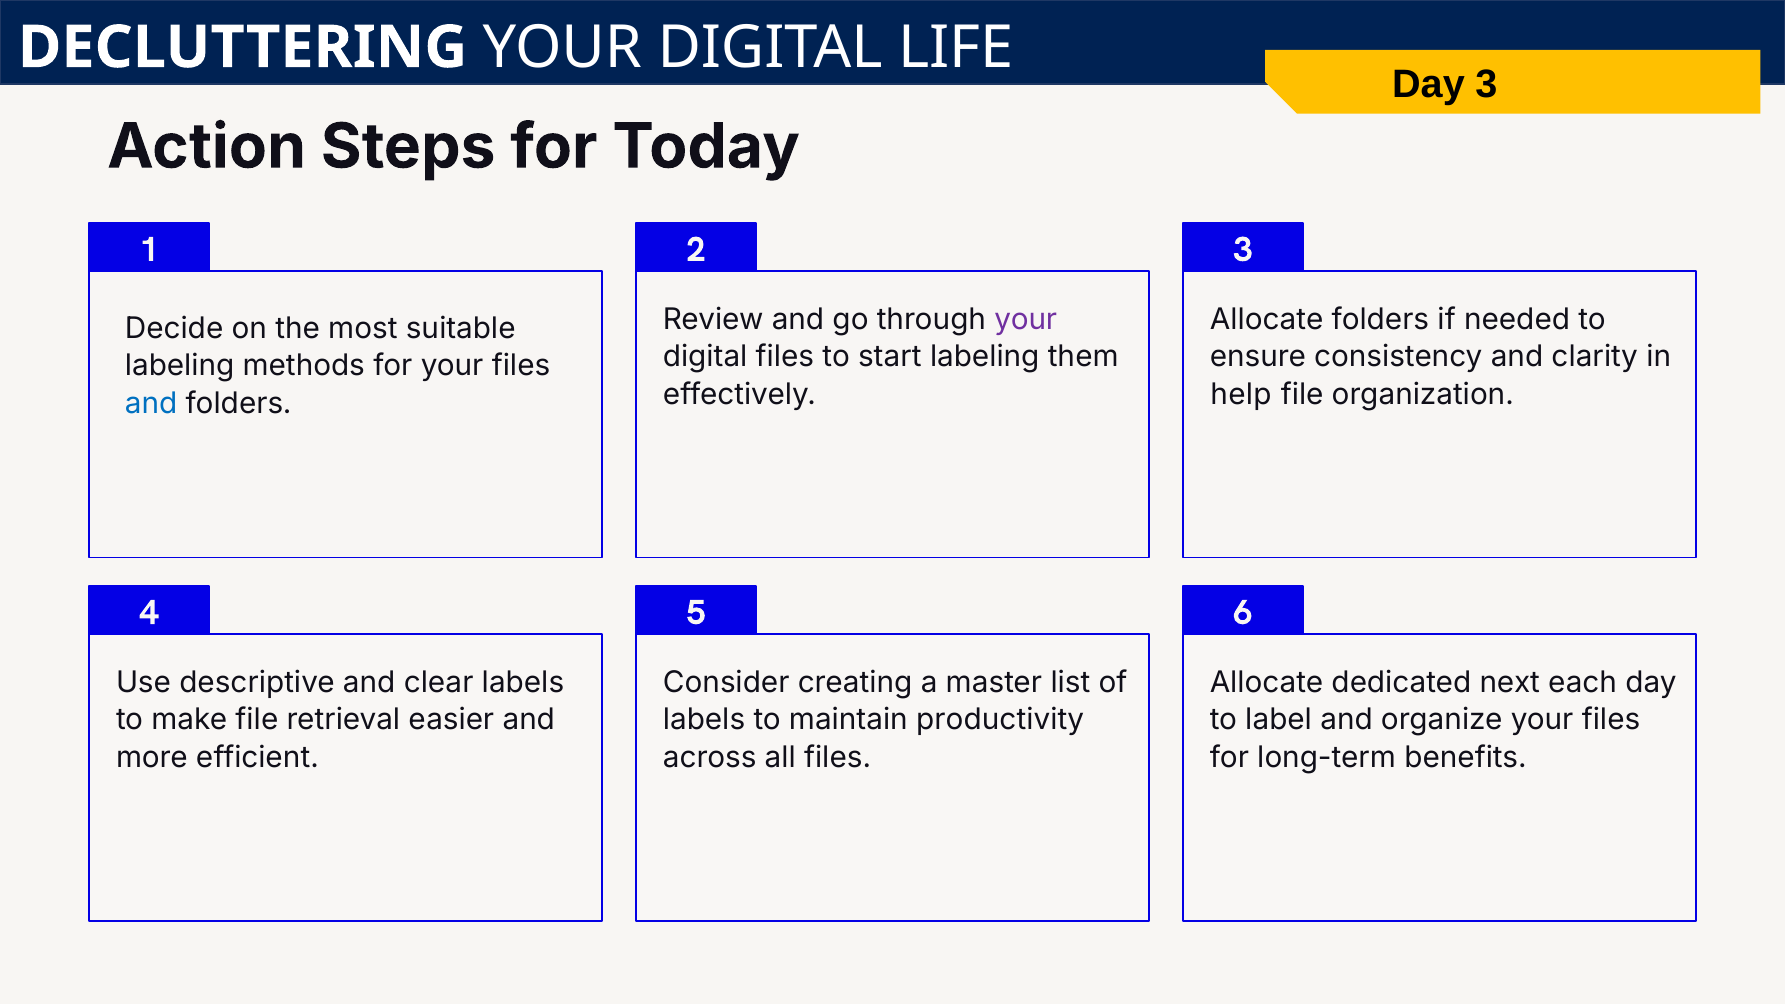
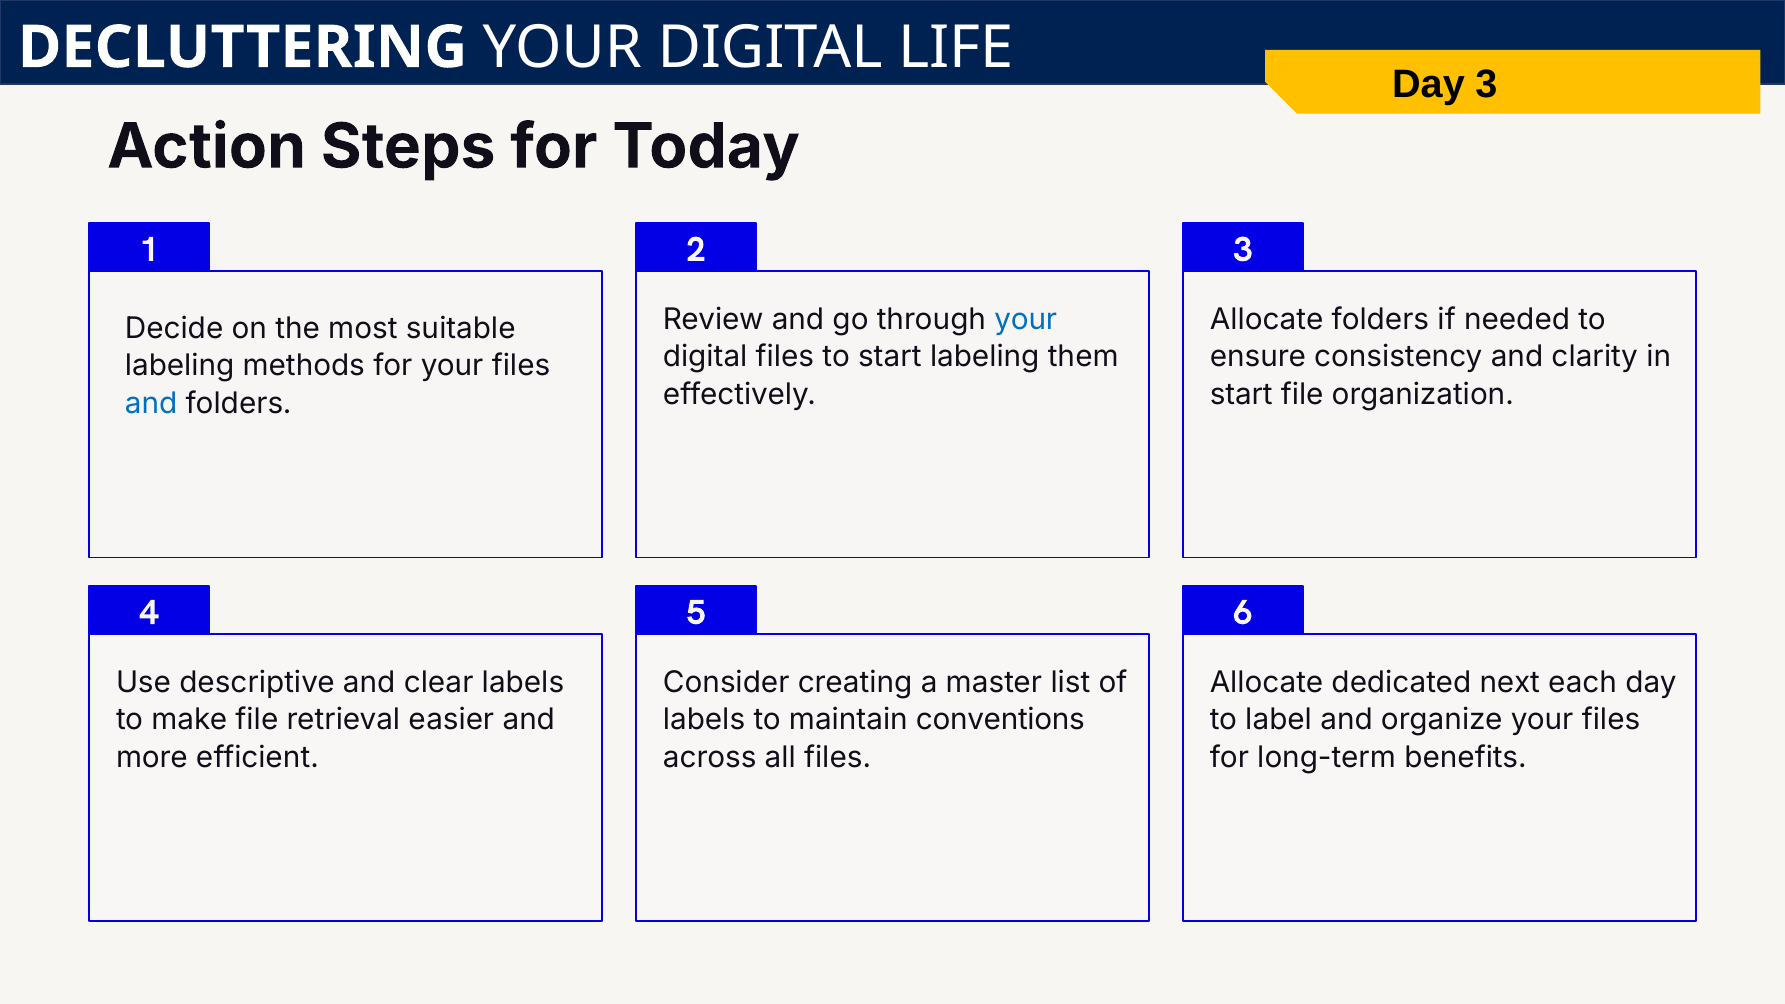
your at (1026, 320) colour: purple -> blue
help at (1241, 395): help -> start
productivity: productivity -> conventions
